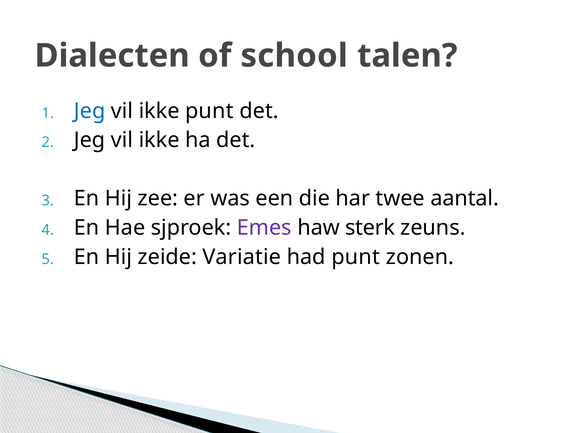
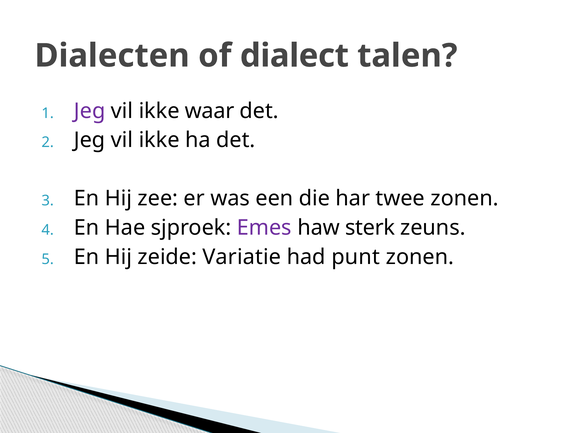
school: school -> dialect
Jeg at (90, 111) colour: blue -> purple
ikke punt: punt -> waar
twee aantal: aantal -> zonen
